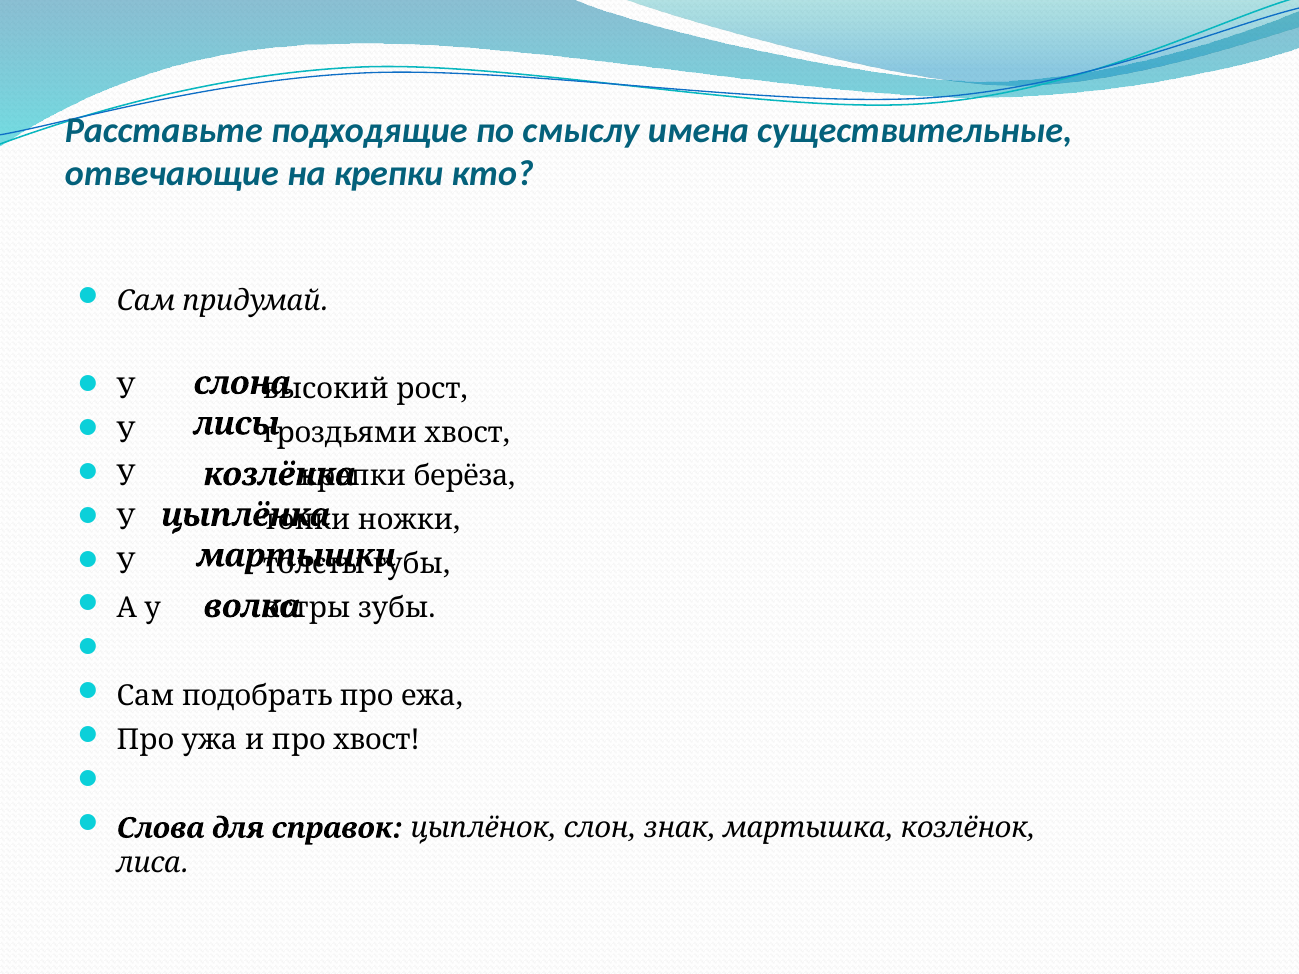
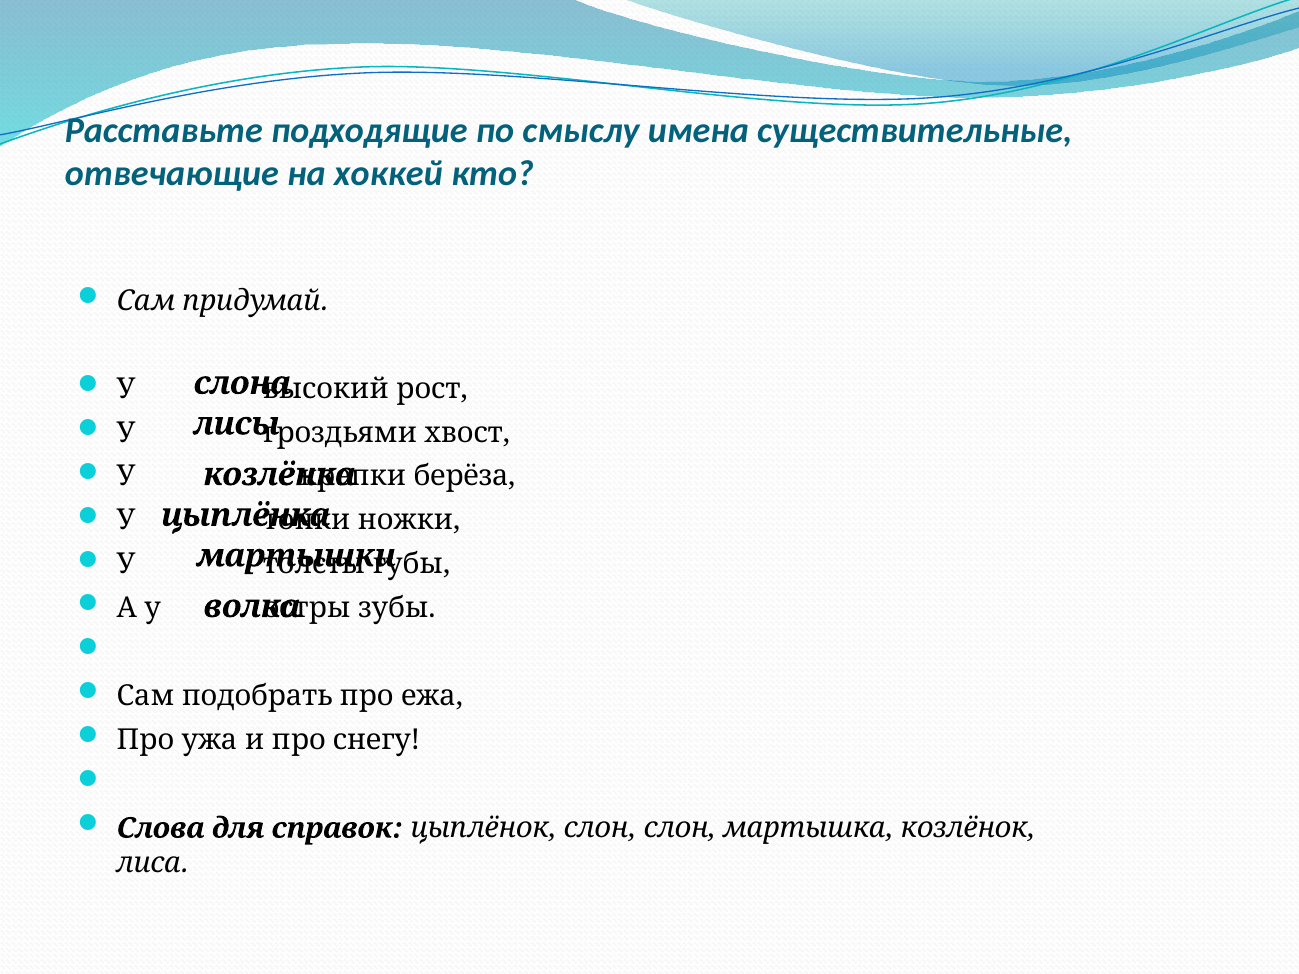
на крепки: крепки -> хоккей
про хвост: хвост -> снегу
слон знак: знак -> слон
